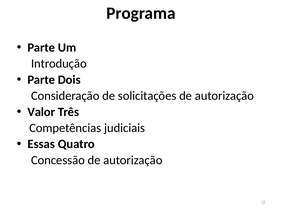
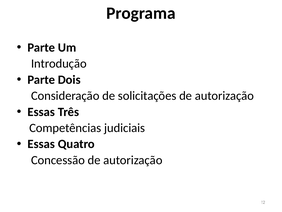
Valor at (41, 112): Valor -> Essas
